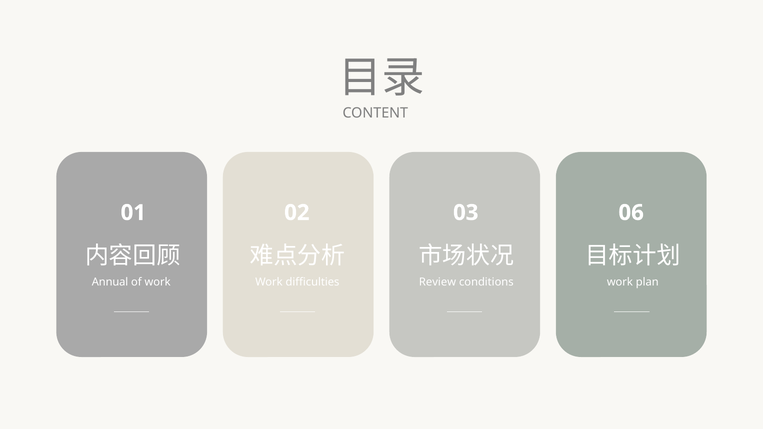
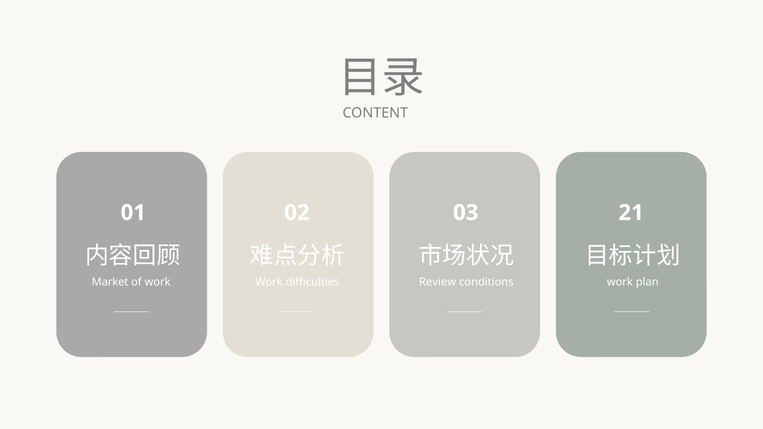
06: 06 -> 21
Annual: Annual -> Market
